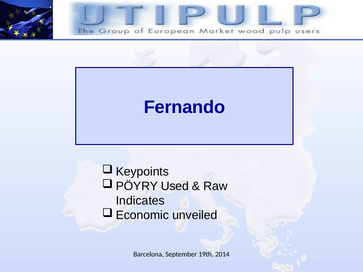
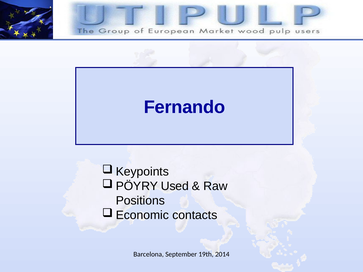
Indicates: Indicates -> Positions
unveiled: unveiled -> contacts
